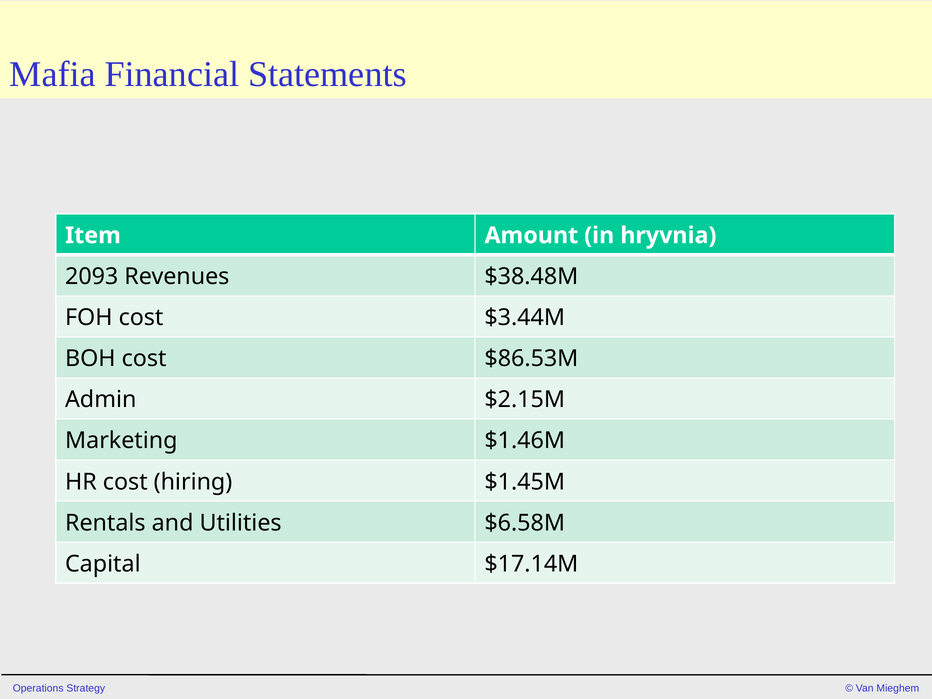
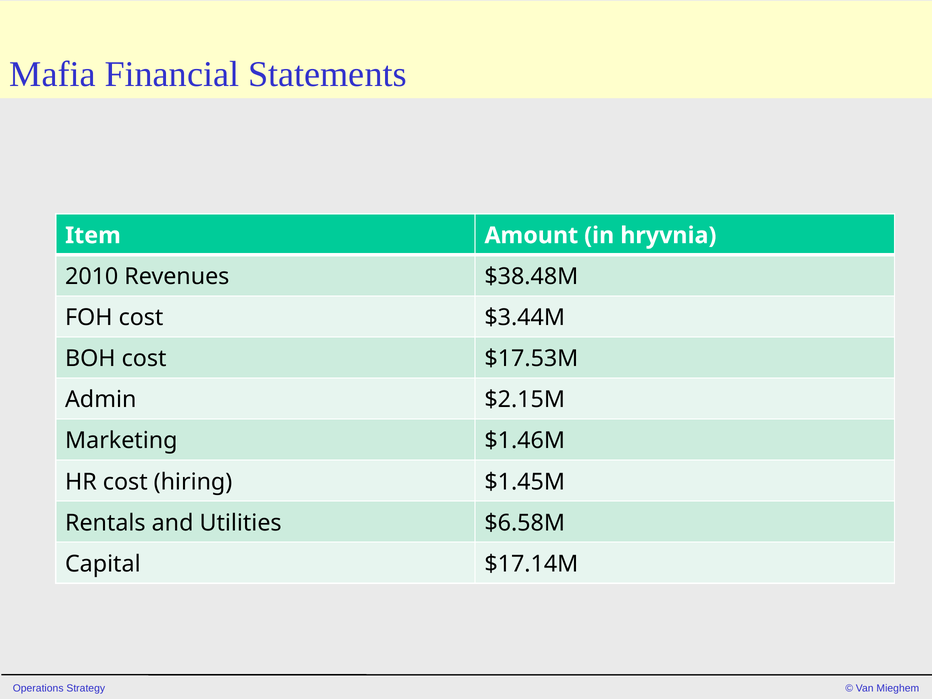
2093: 2093 -> 2010
$86.53M: $86.53M -> $17.53M
